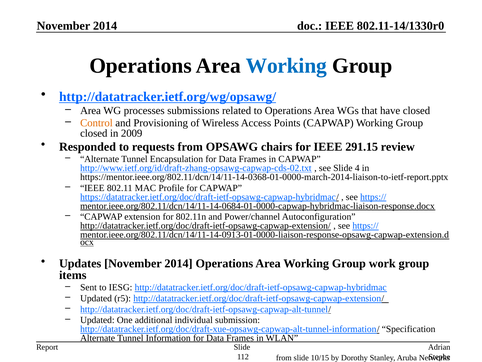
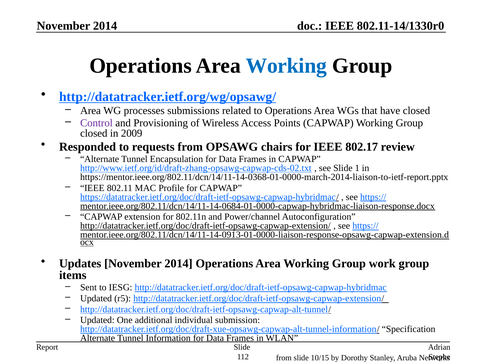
Control colour: orange -> purple
291.15: 291.15 -> 802.17
4: 4 -> 1
